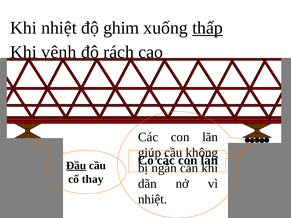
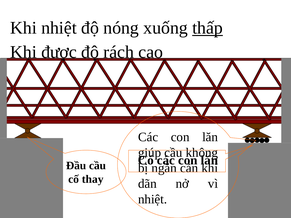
ghim: ghim -> nóng
vênh: vênh -> được
Đầu underline: present -> none
